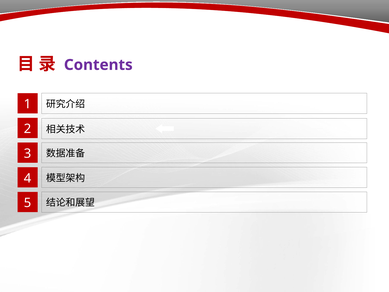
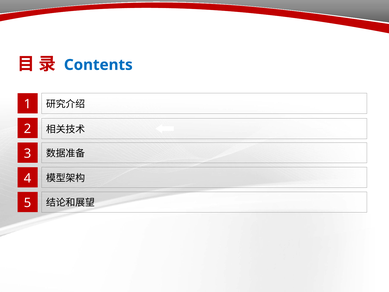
Contents colour: purple -> blue
